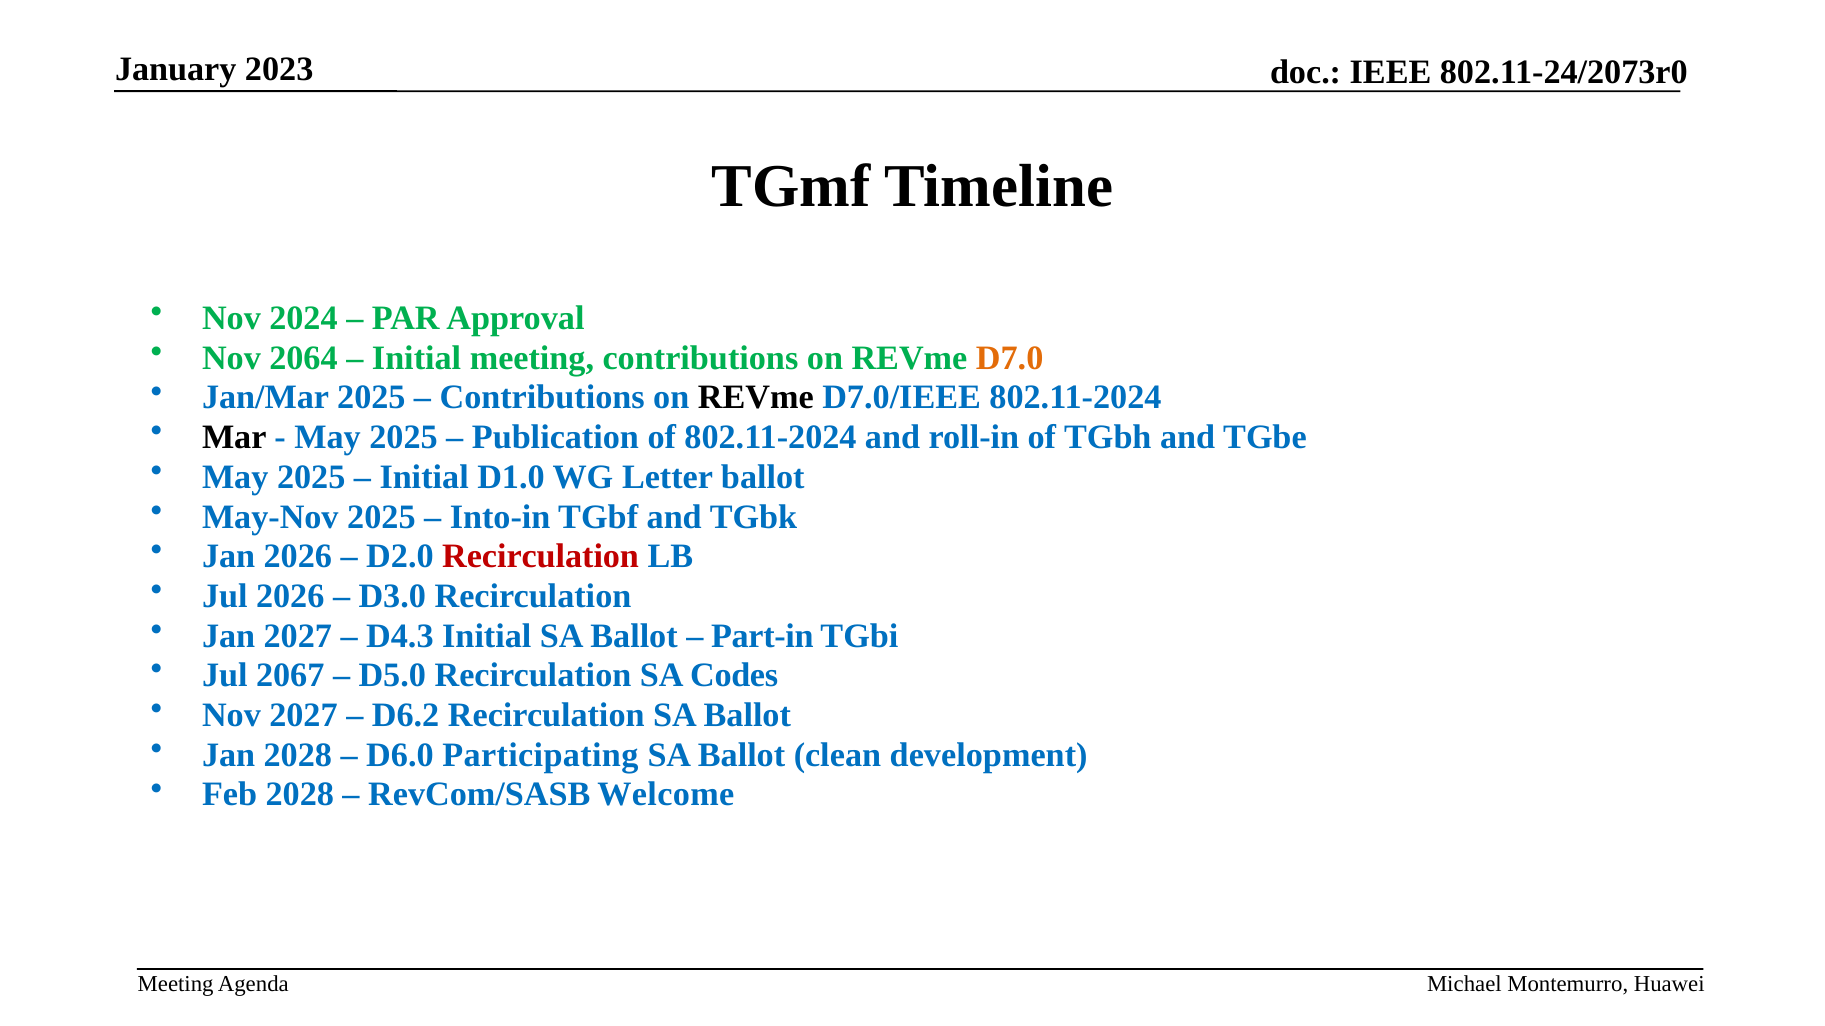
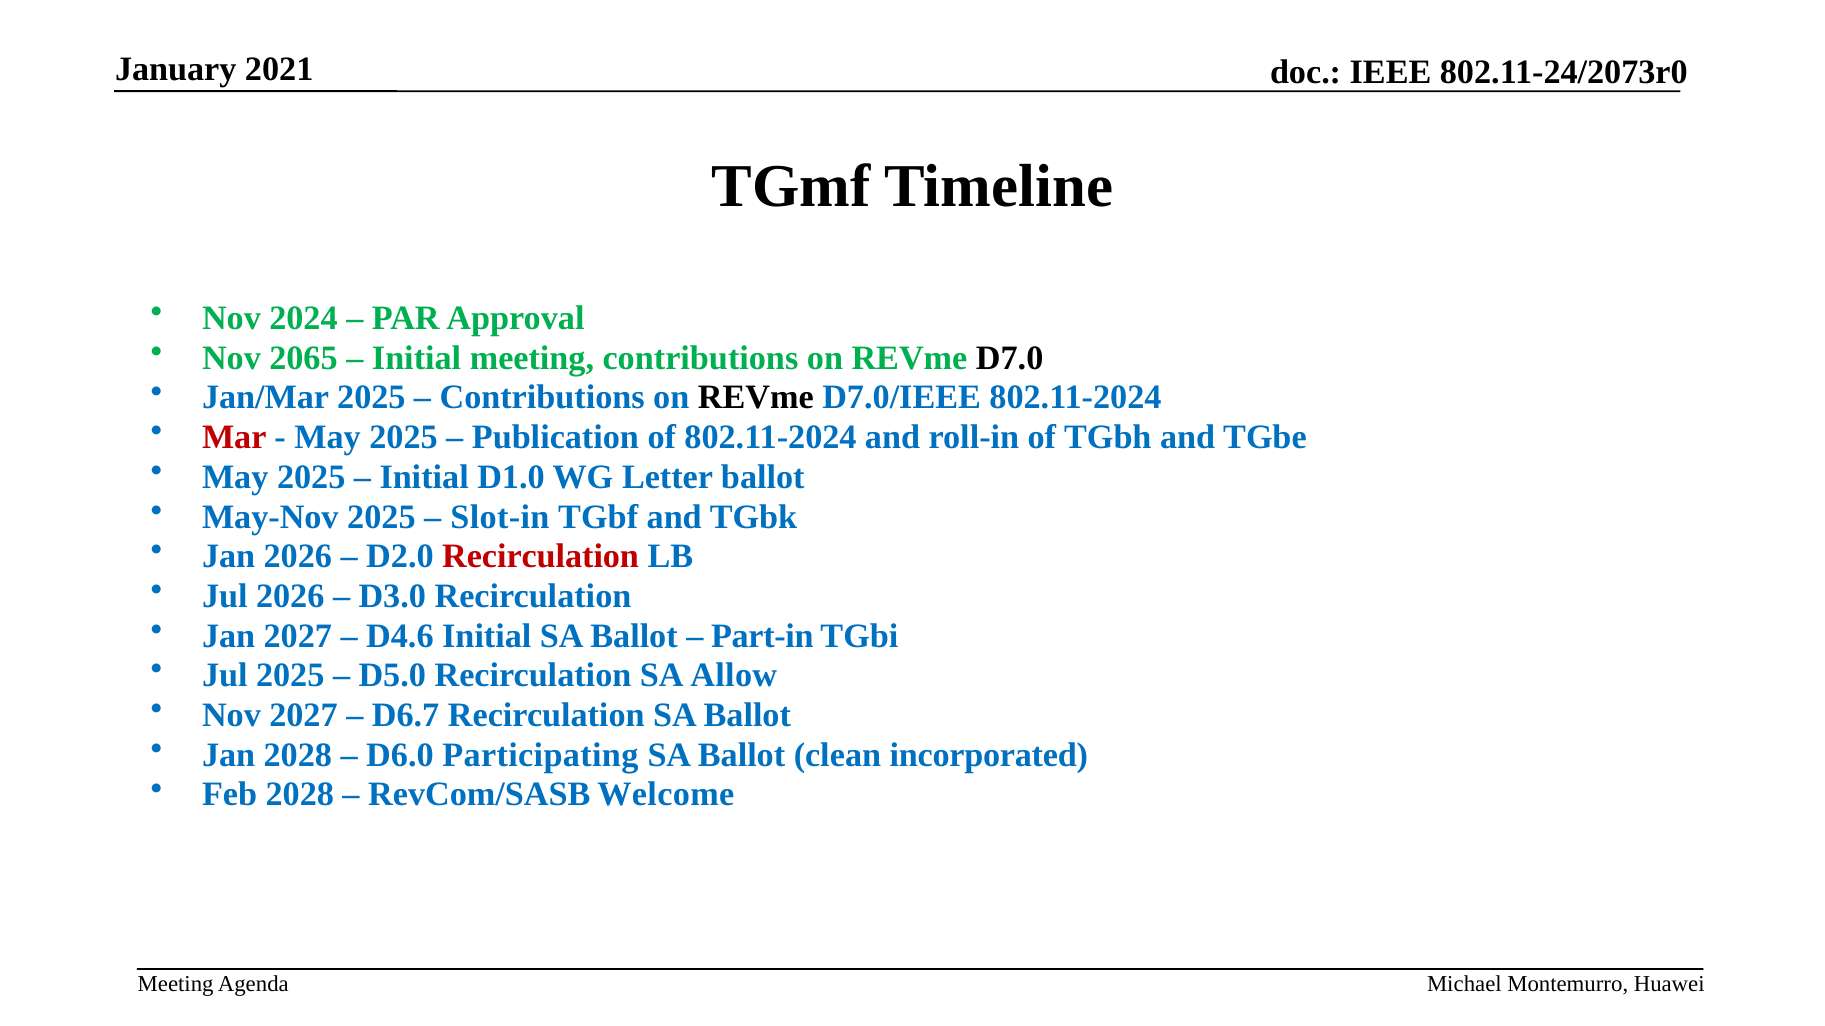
2023: 2023 -> 2021
2064: 2064 -> 2065
D7.0 colour: orange -> black
Mar colour: black -> red
Into-in: Into-in -> Slot-in
D4.3: D4.3 -> D4.6
Jul 2067: 2067 -> 2025
Codes: Codes -> Allow
D6.2: D6.2 -> D6.7
development: development -> incorporated
